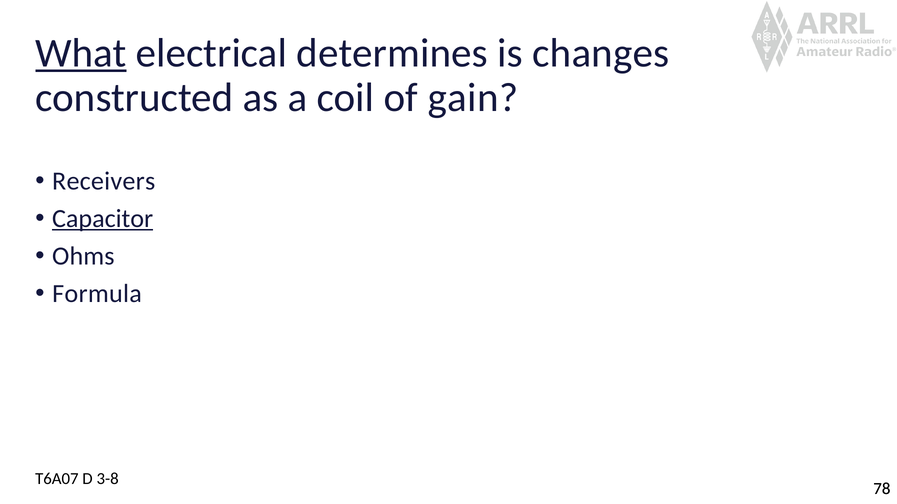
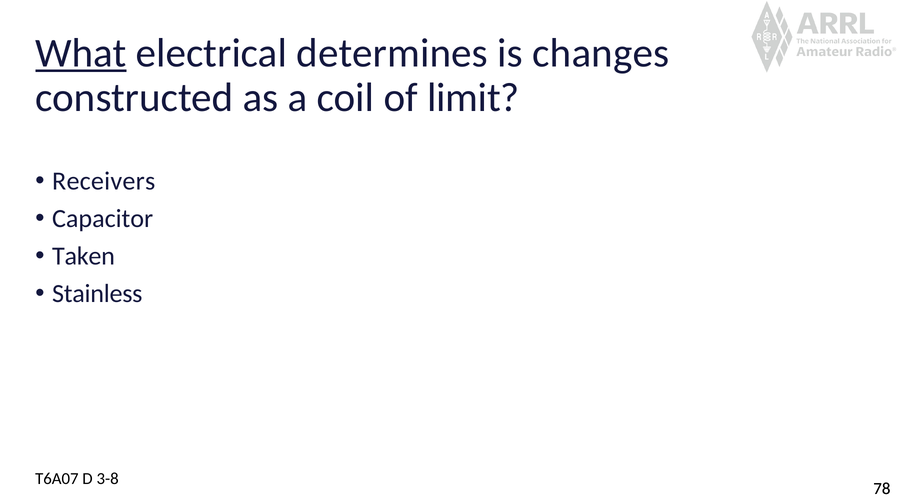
gain: gain -> limit
Capacitor underline: present -> none
Ohms: Ohms -> Taken
Formula: Formula -> Stainless
